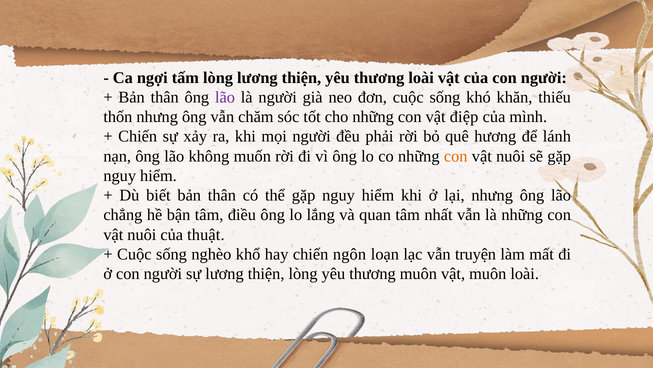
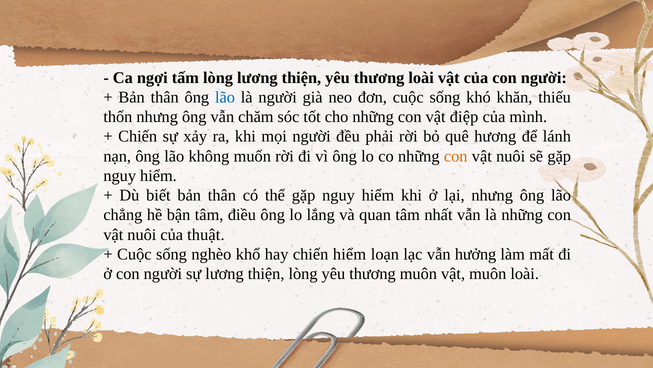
lão at (225, 97) colour: purple -> blue
chiến ngôn: ngôn -> hiểm
truyện: truyện -> hưởng
